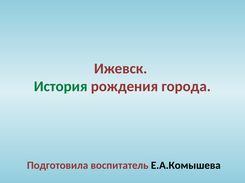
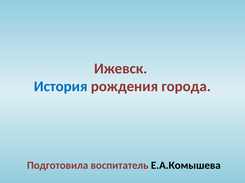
История colour: green -> blue
